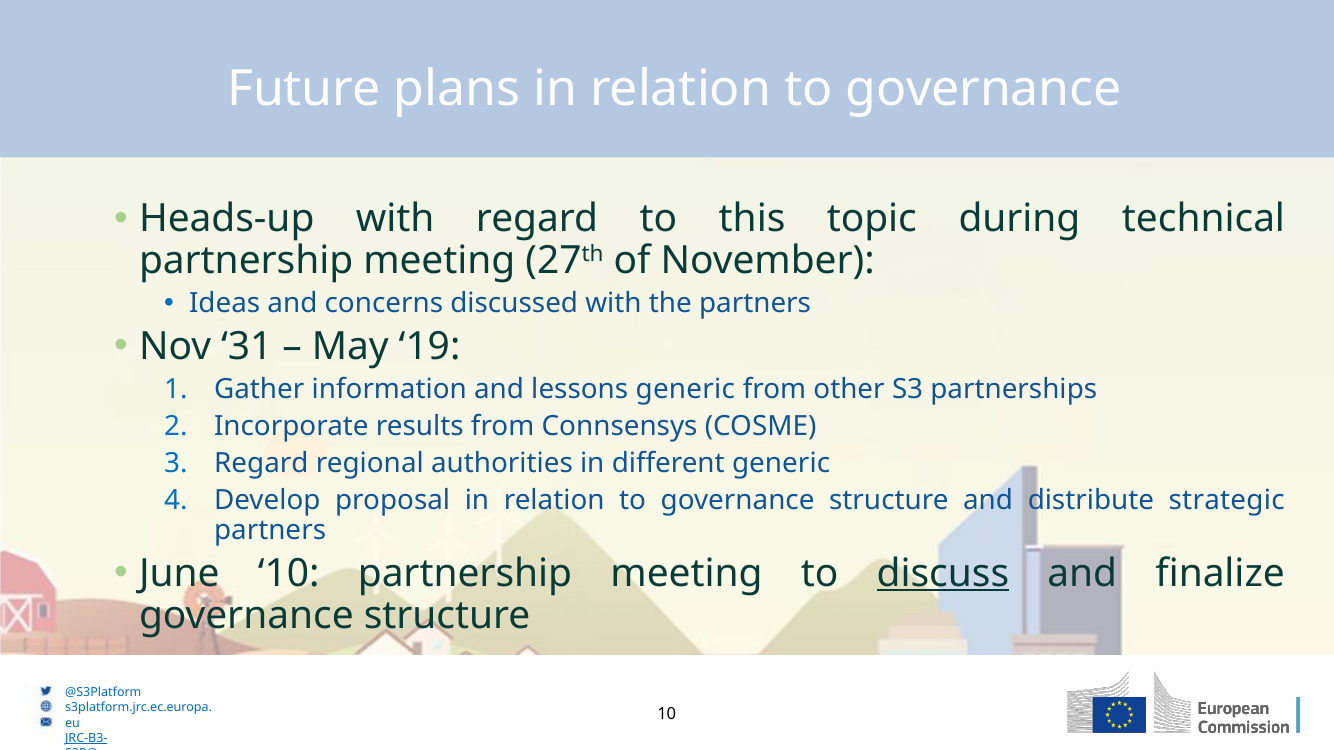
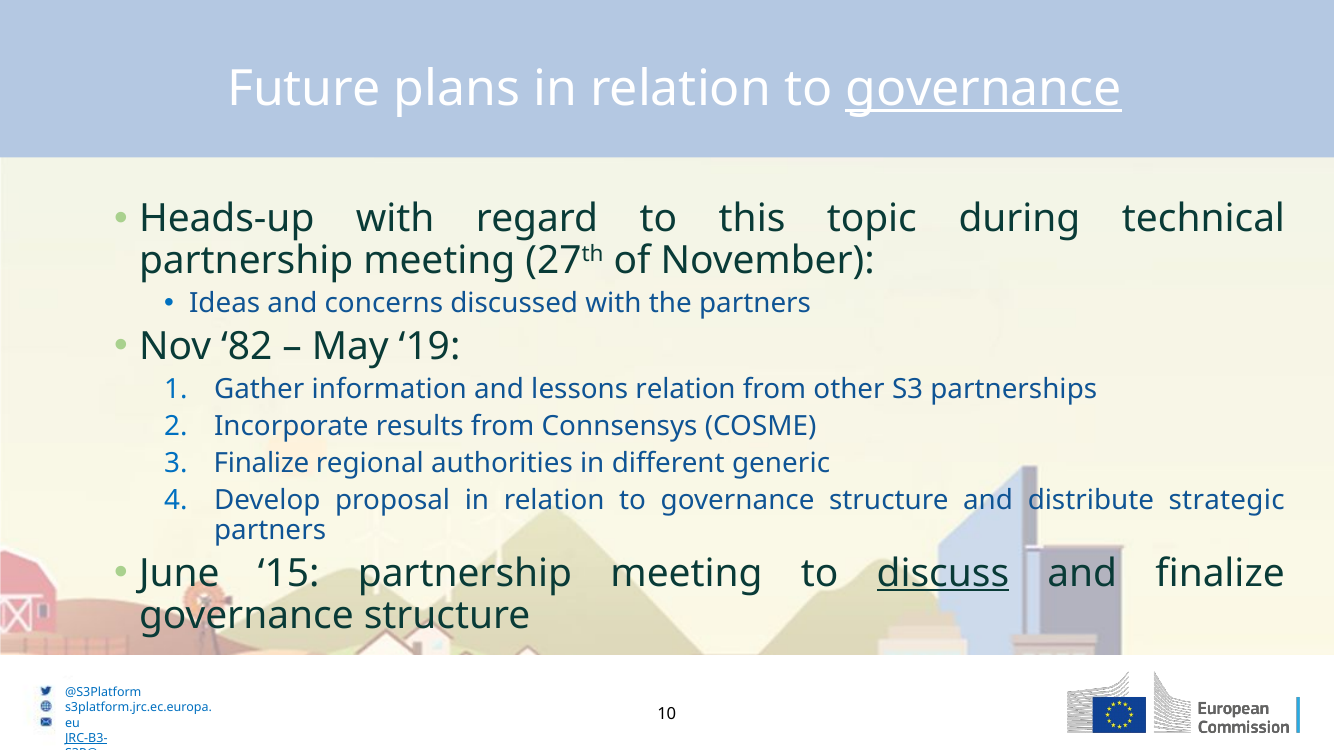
governance at (984, 89) underline: none -> present
31: 31 -> 82
lessons generic: generic -> relation
Regard at (261, 464): Regard -> Finalize
June 10: 10 -> 15
